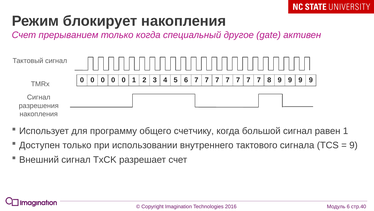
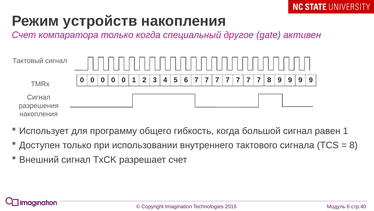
блокирует: блокирует -> устройств
прерыванием: прерыванием -> компаратора
счетчику: счетчику -> гибкость
9 at (354, 145): 9 -> 8
